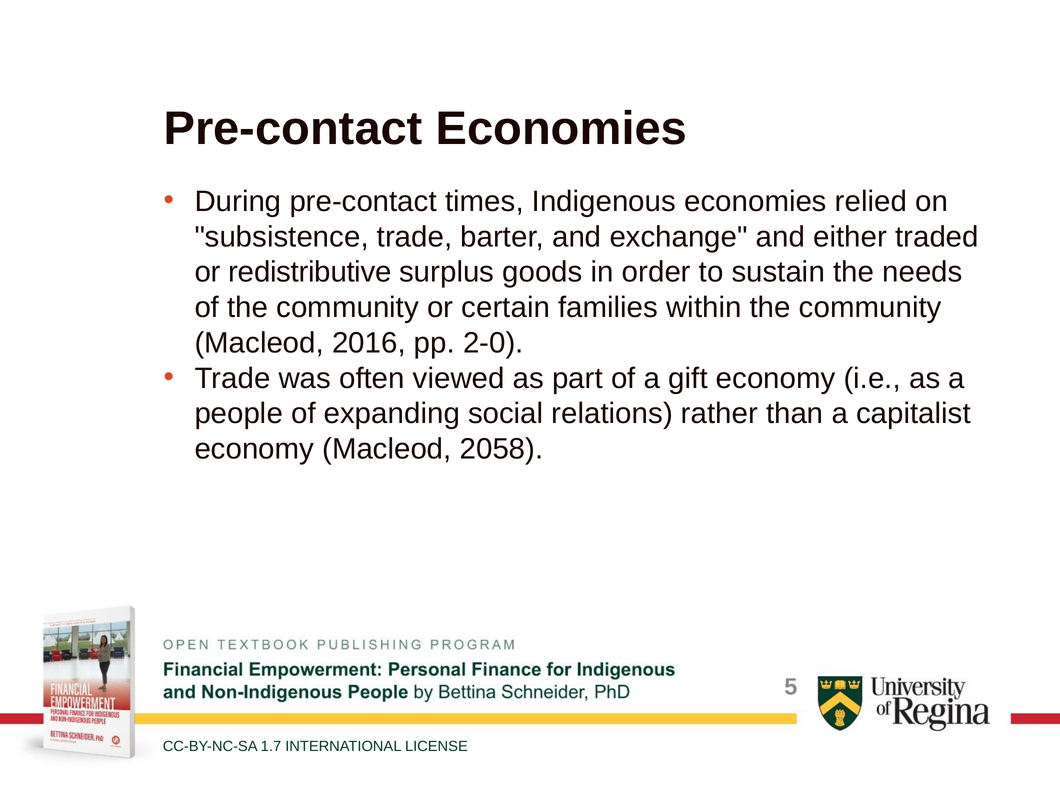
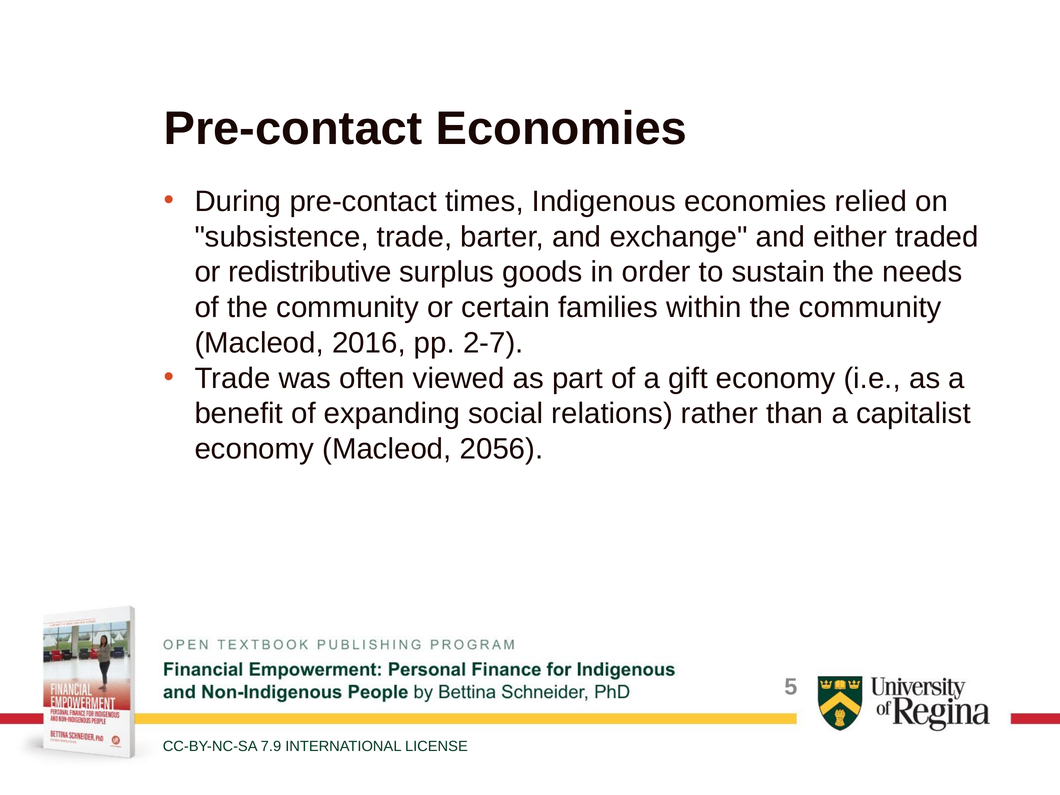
2-0: 2-0 -> 2-7
people: people -> benefit
2058: 2058 -> 2056
1.7: 1.7 -> 7.9
